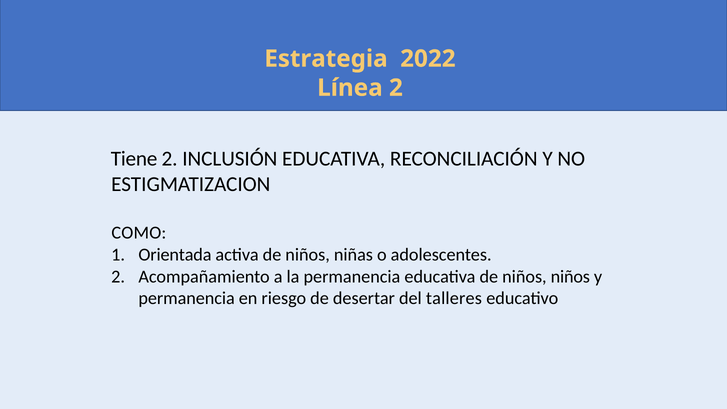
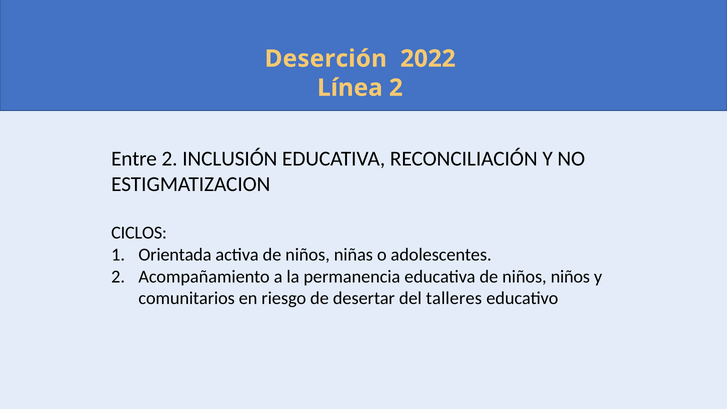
Estrategia: Estrategia -> Deserción
Tiene: Tiene -> Entre
COMO: COMO -> CICLOS
permanencia at (187, 298): permanencia -> comunitarios
